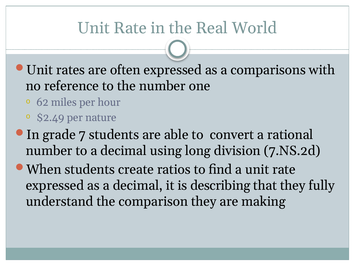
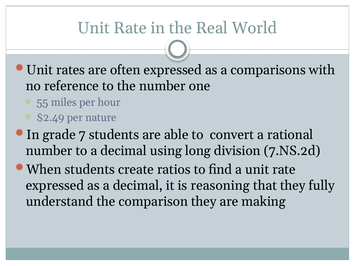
62: 62 -> 55
describing: describing -> reasoning
